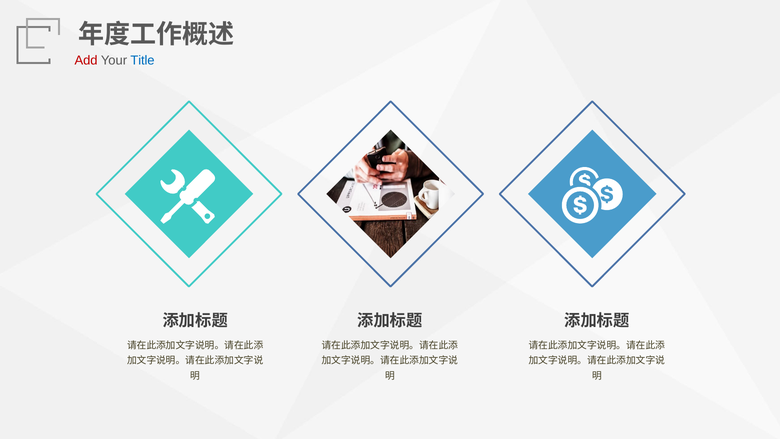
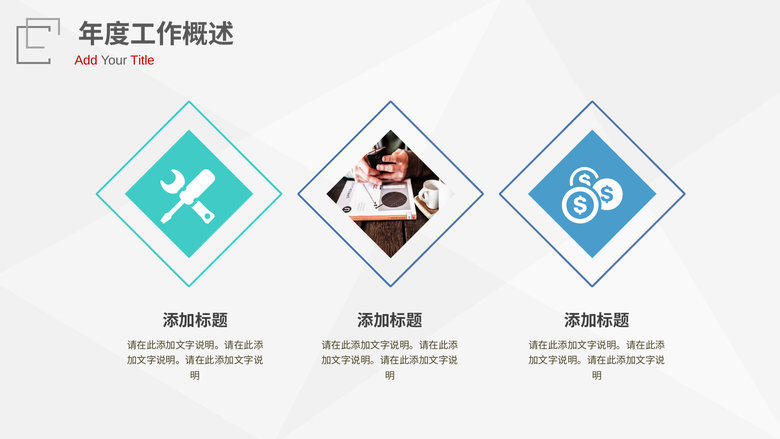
Title colour: blue -> red
